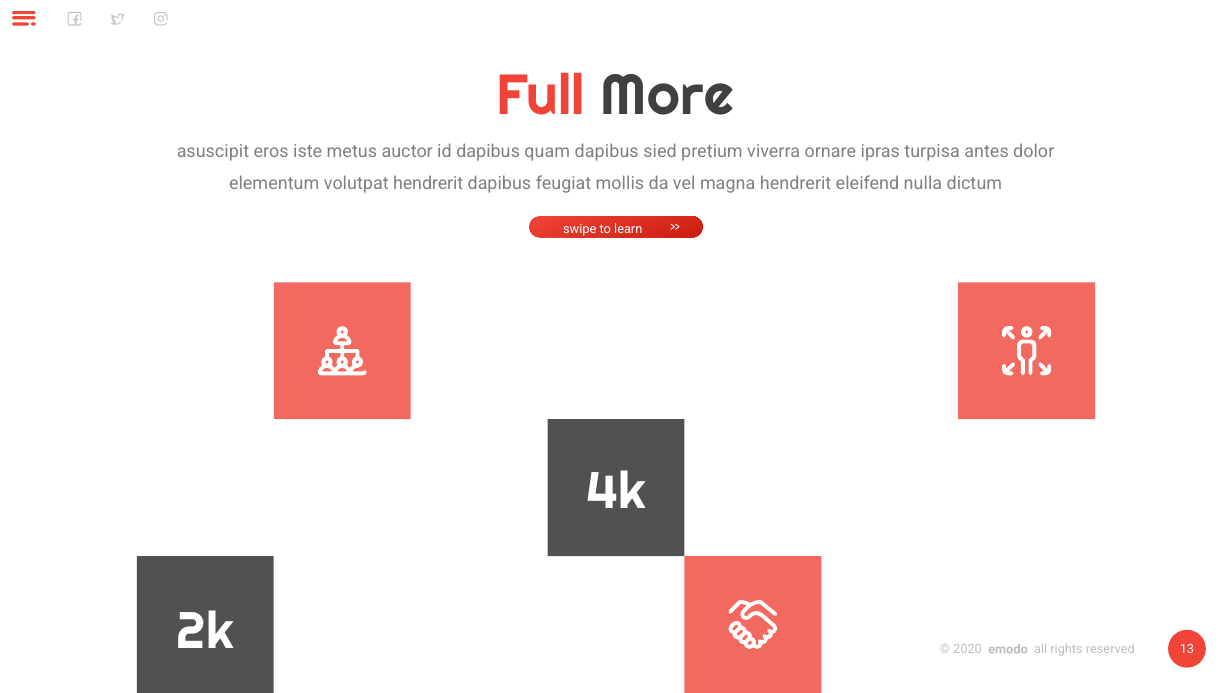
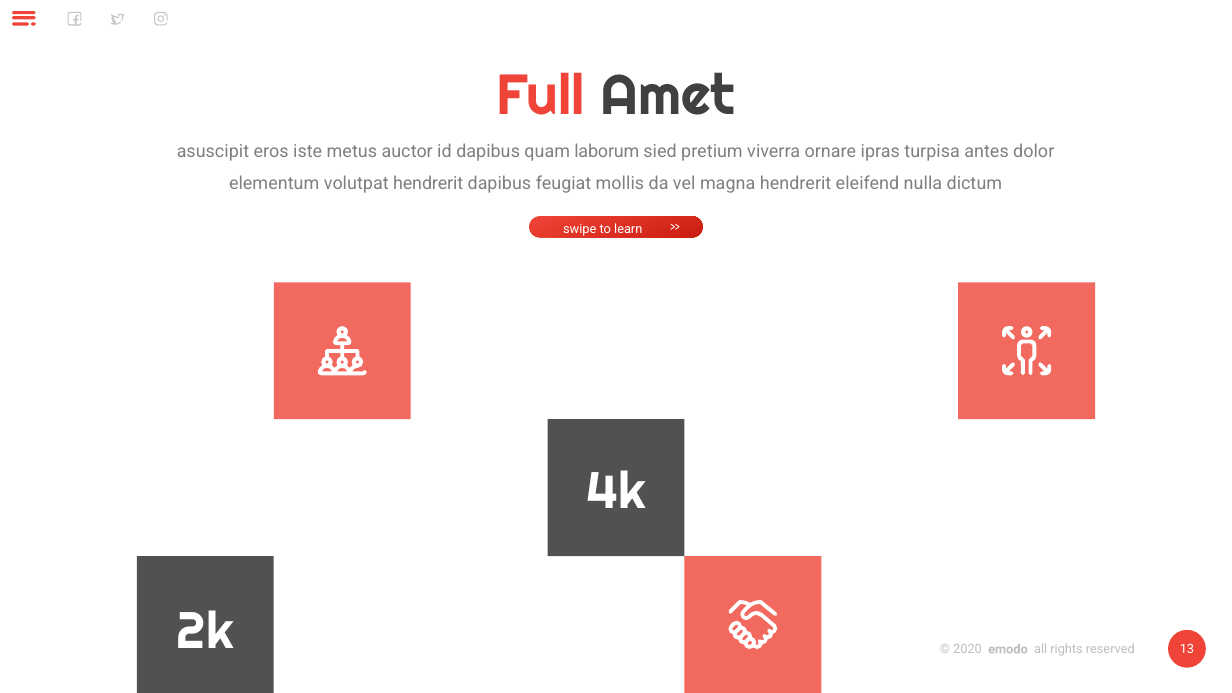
More: More -> Amet
quam dapibus: dapibus -> laborum
